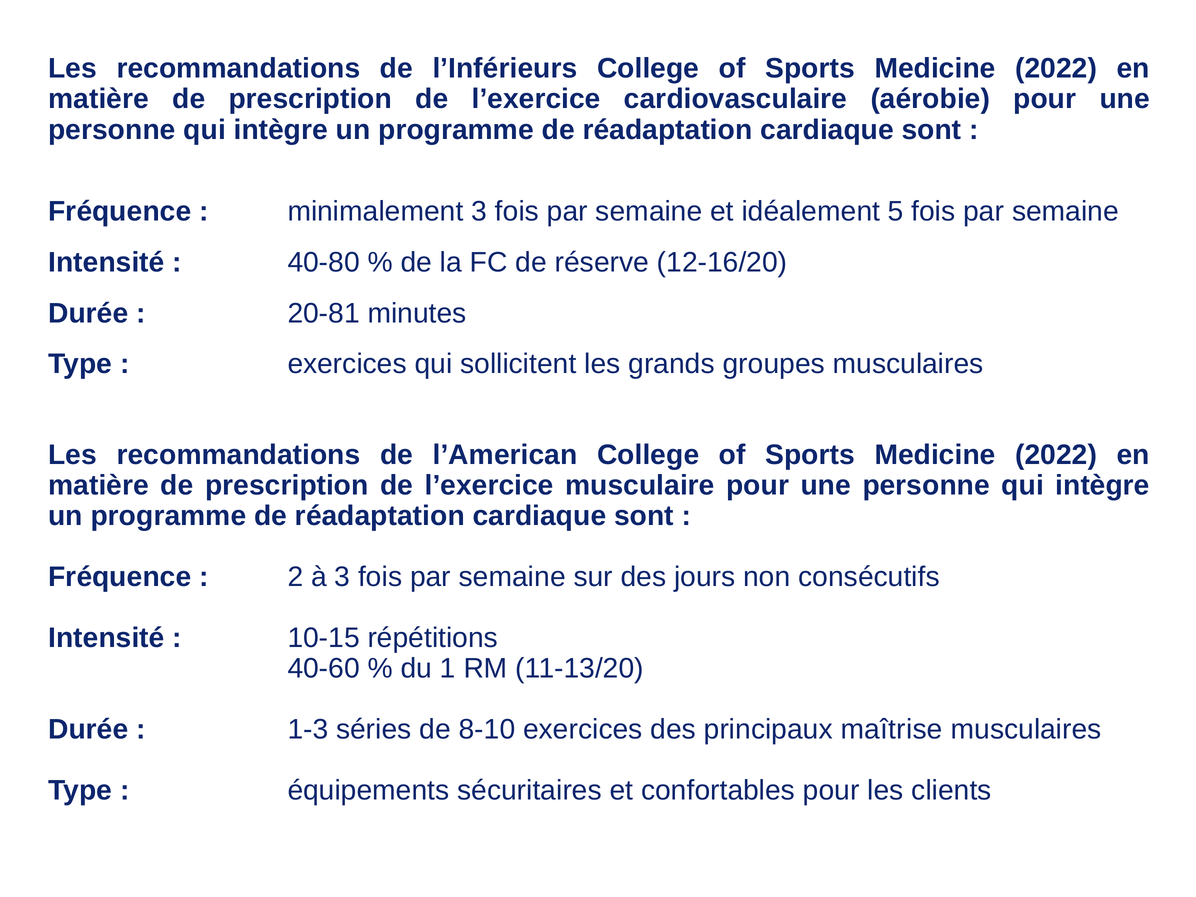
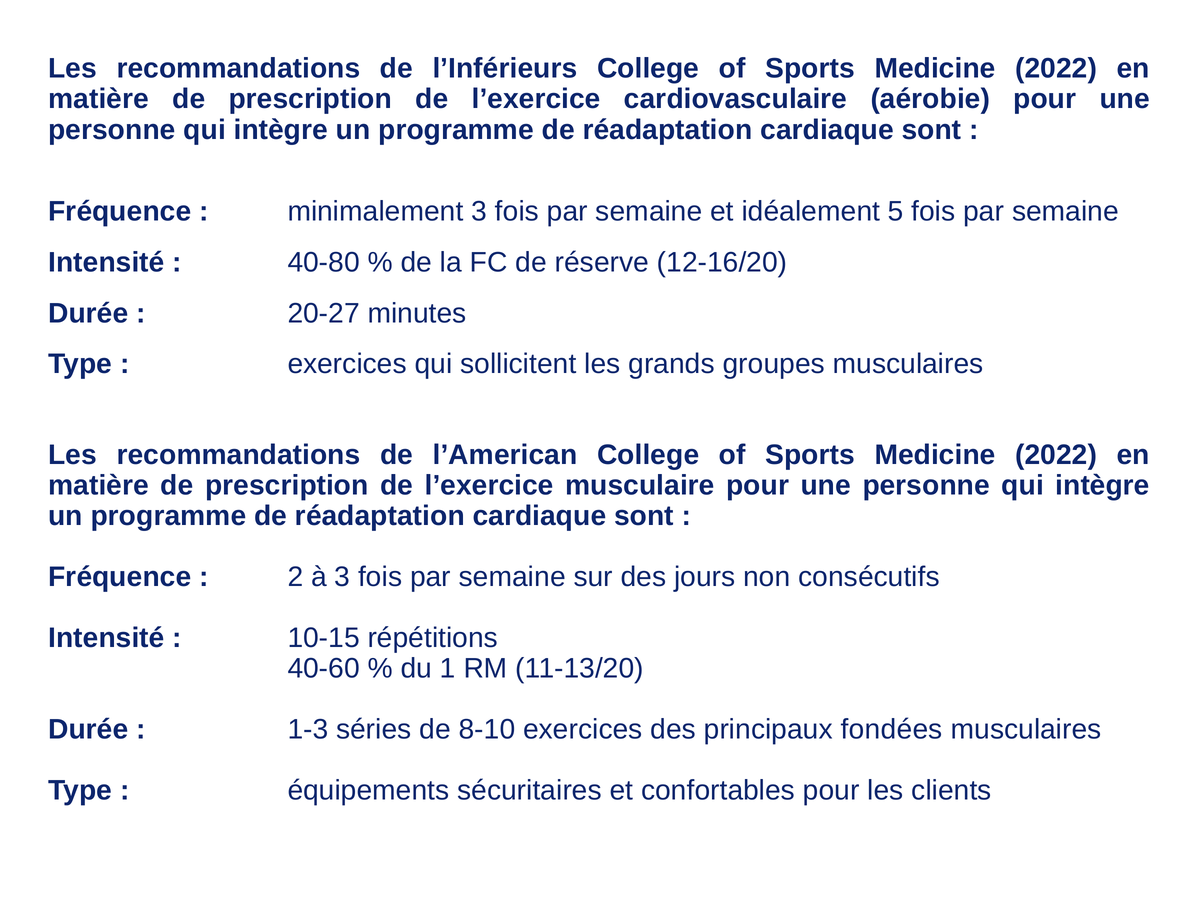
20-81: 20-81 -> 20-27
maîtrise: maîtrise -> fondées
